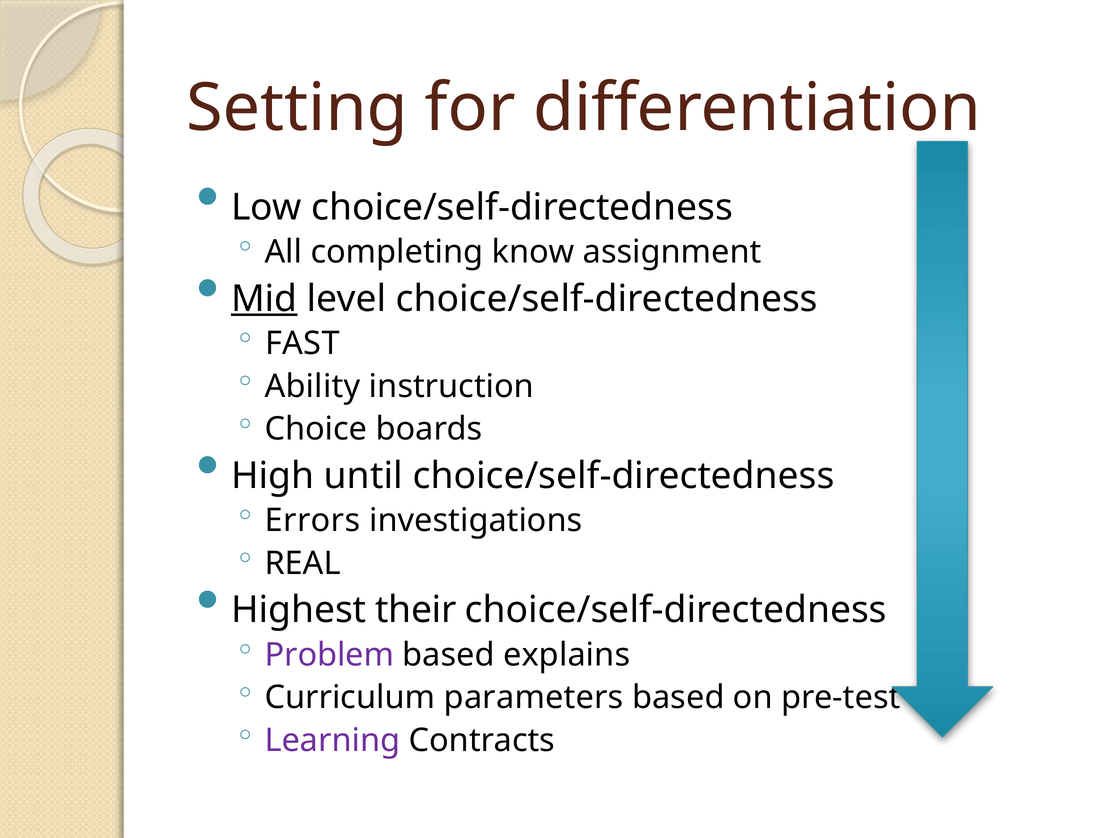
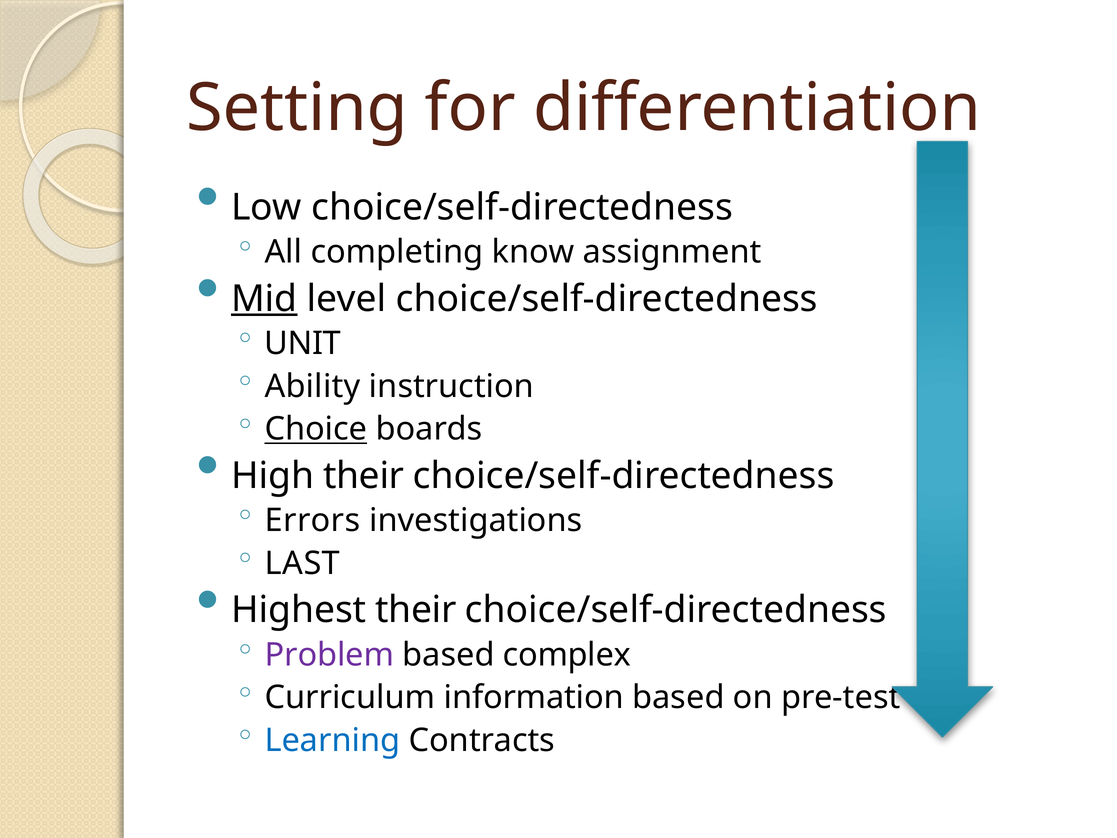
FAST: FAST -> UNIT
Choice underline: none -> present
High until: until -> their
REAL: REAL -> LAST
explains: explains -> complex
parameters: parameters -> information
Learning colour: purple -> blue
